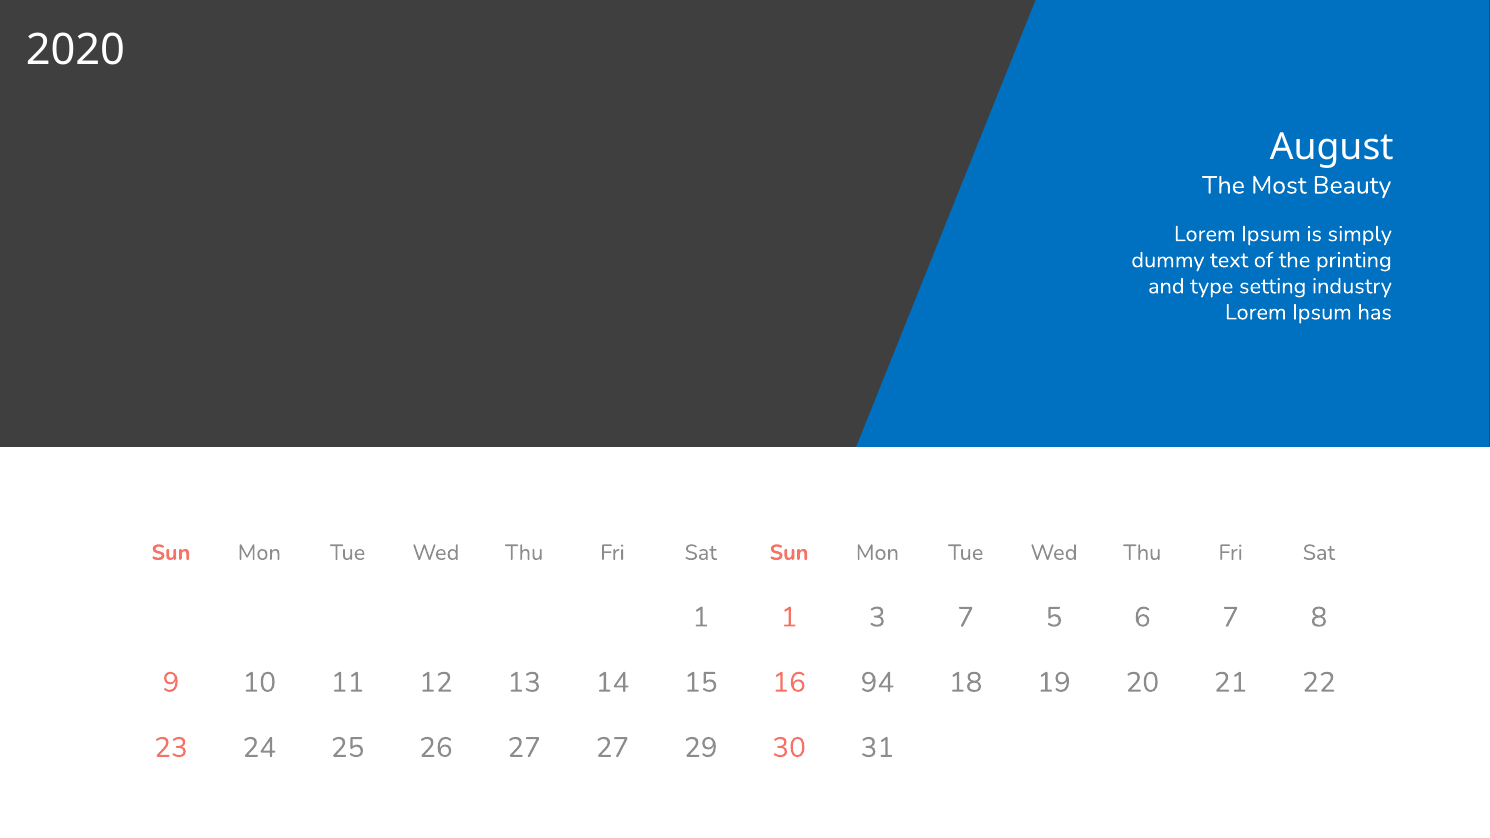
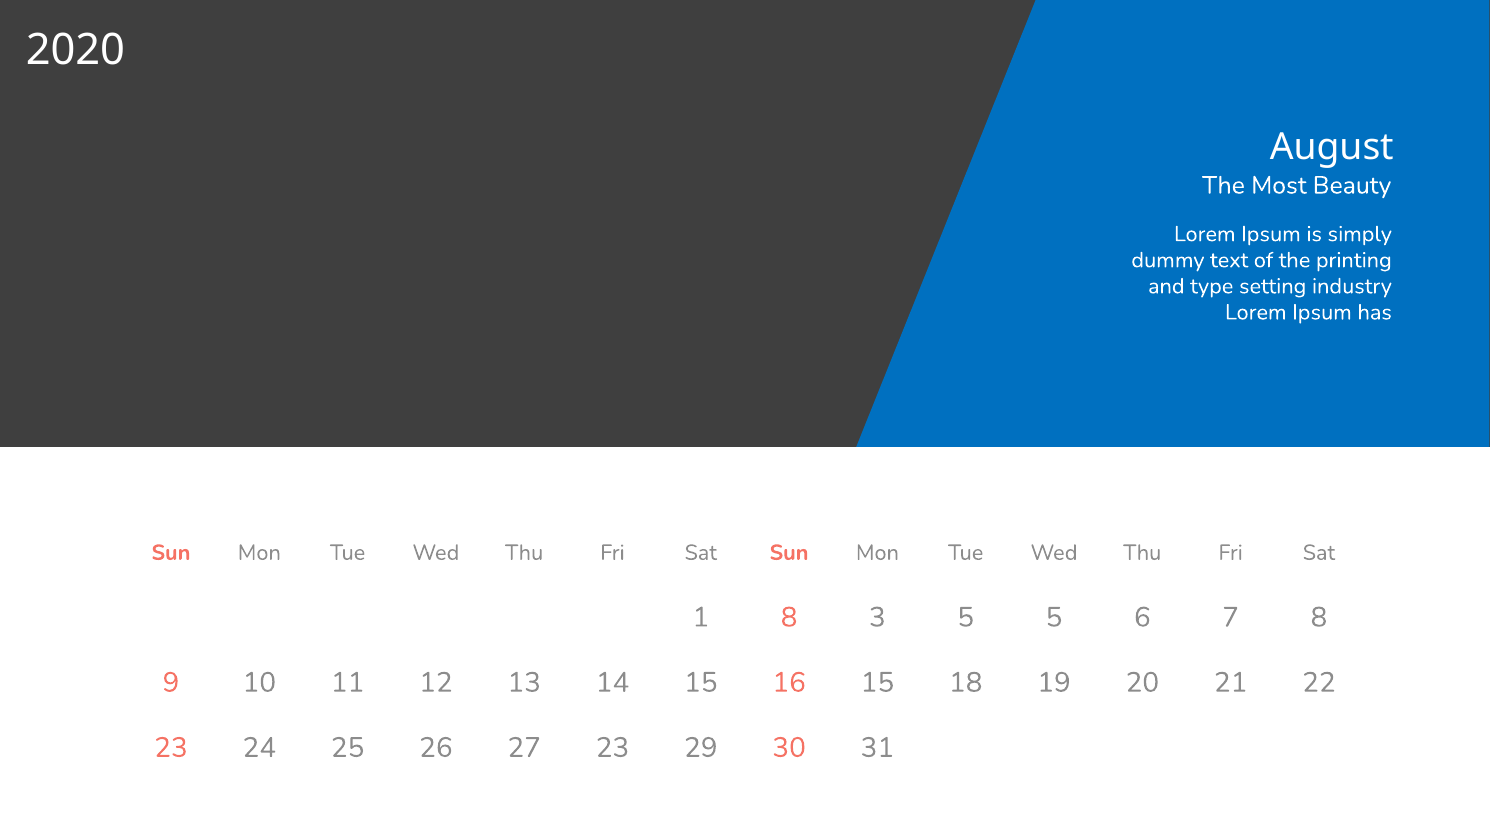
1 1: 1 -> 8
3 7: 7 -> 5
16 94: 94 -> 15
27 27: 27 -> 23
